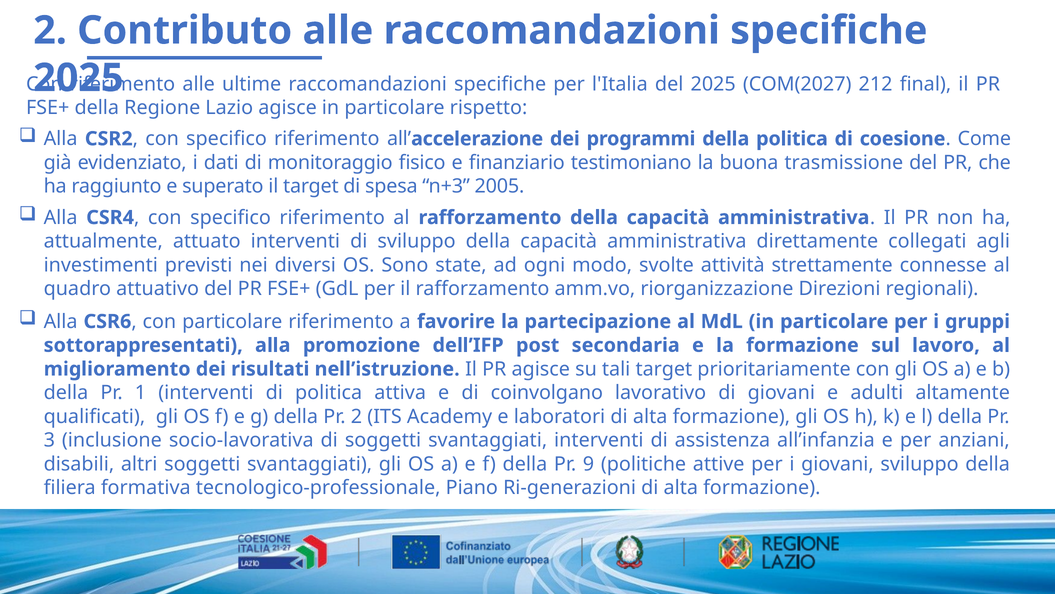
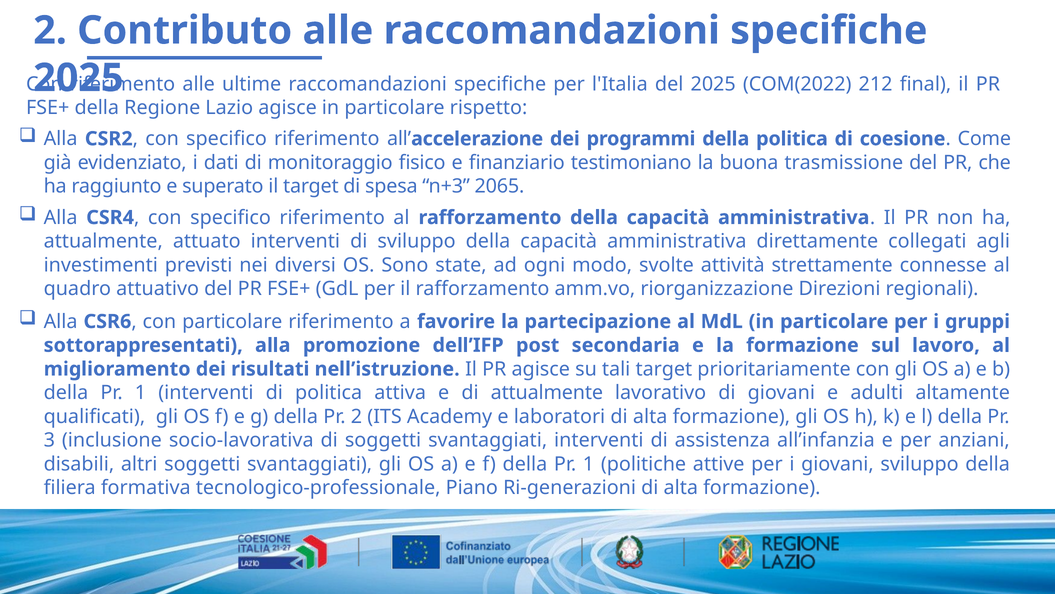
COM(2027: COM(2027 -> COM(2022
2005: 2005 -> 2065
di coinvolgano: coinvolgano -> attualmente
f della Pr 9: 9 -> 1
